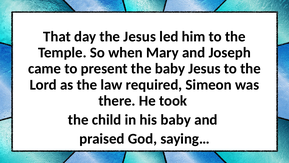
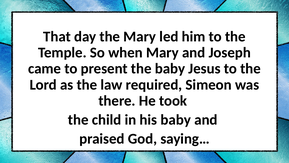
the Jesus: Jesus -> Mary
